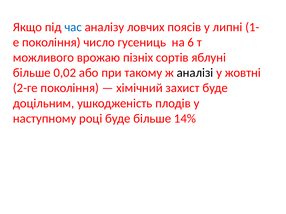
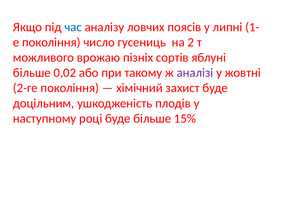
6: 6 -> 2
аналізі colour: black -> purple
14%: 14% -> 15%
